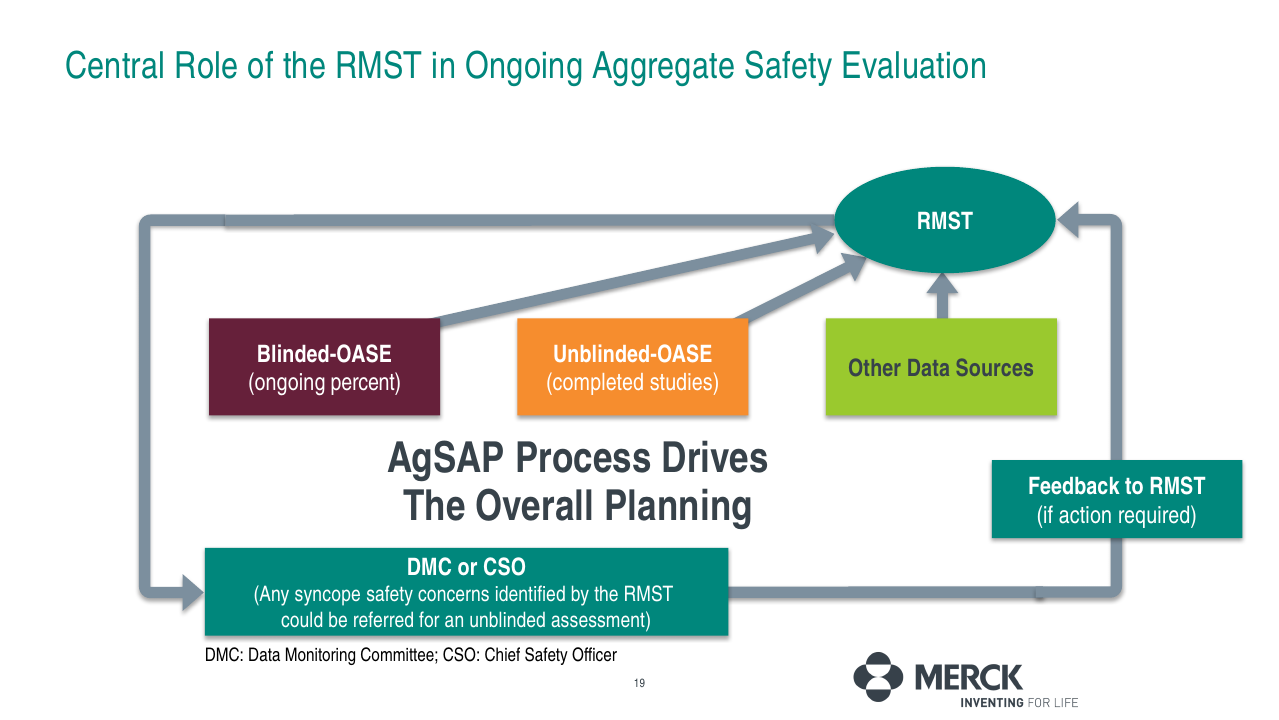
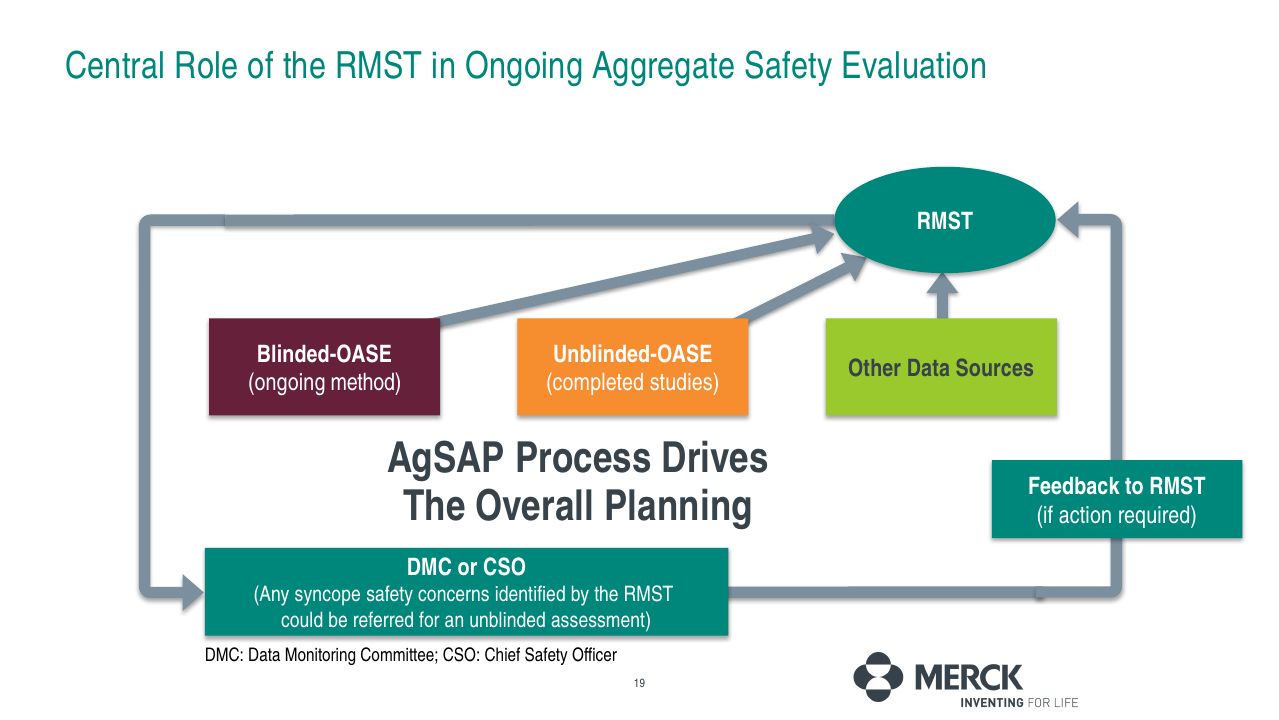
percent: percent -> method
